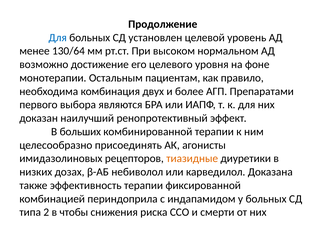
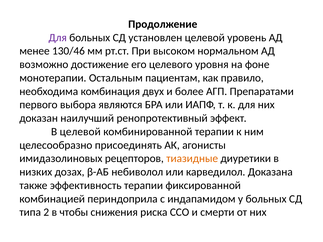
Для at (58, 38) colour: blue -> purple
130/64: 130/64 -> 130/46
В больших: больших -> целевой
